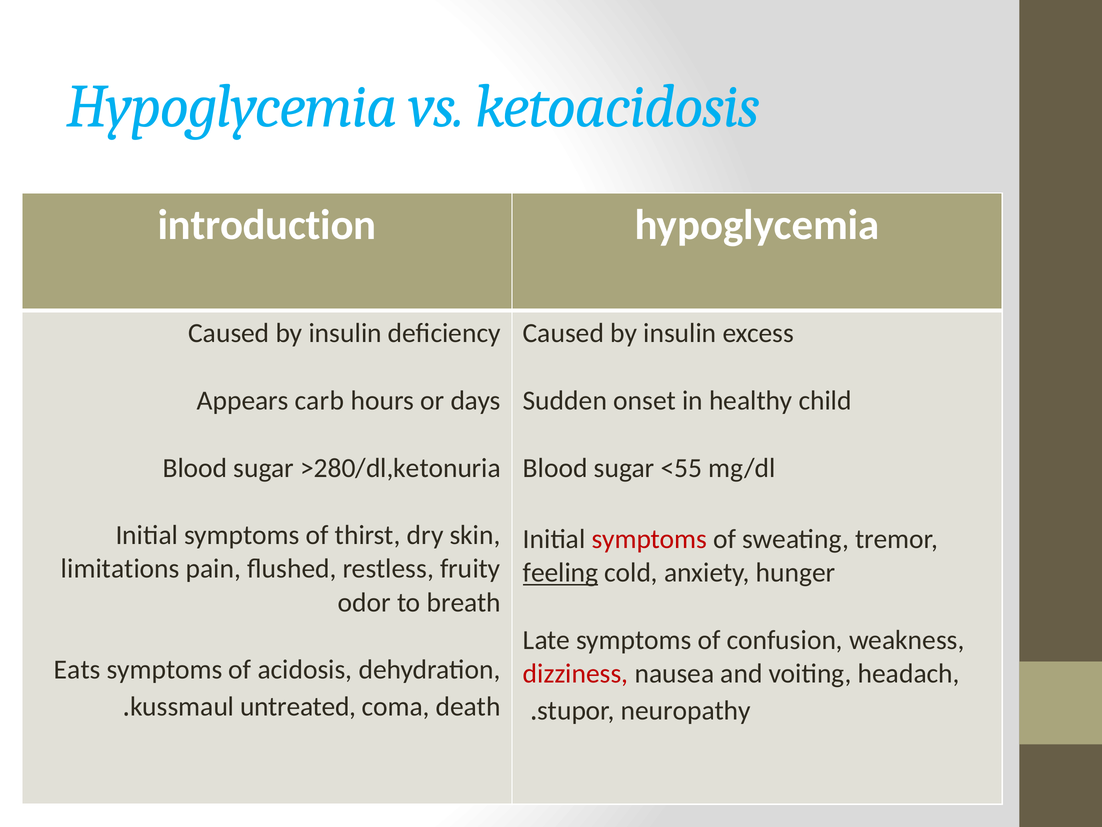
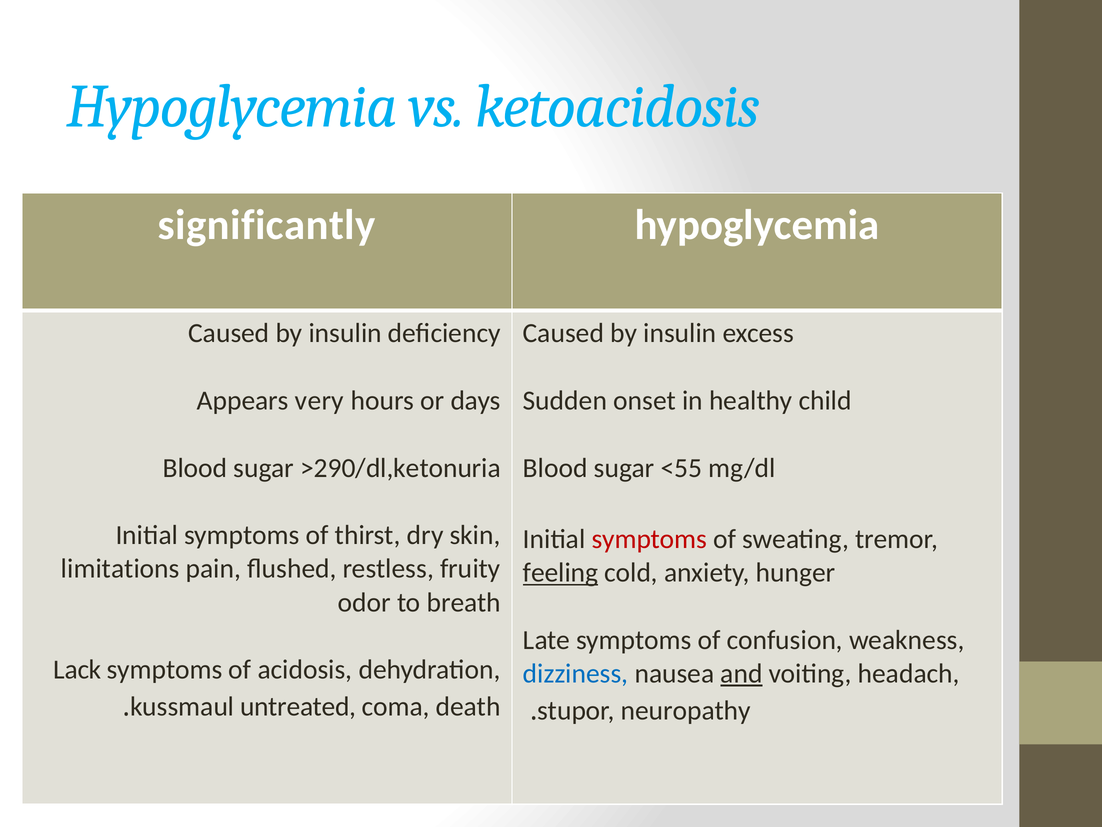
introduction: introduction -> significantly
carb: carb -> very
>280/dl,ketonuria: >280/dl,ketonuria -> >290/dl,ketonuria
Eats: Eats -> Lack
dizziness colour: red -> blue
and underline: none -> present
